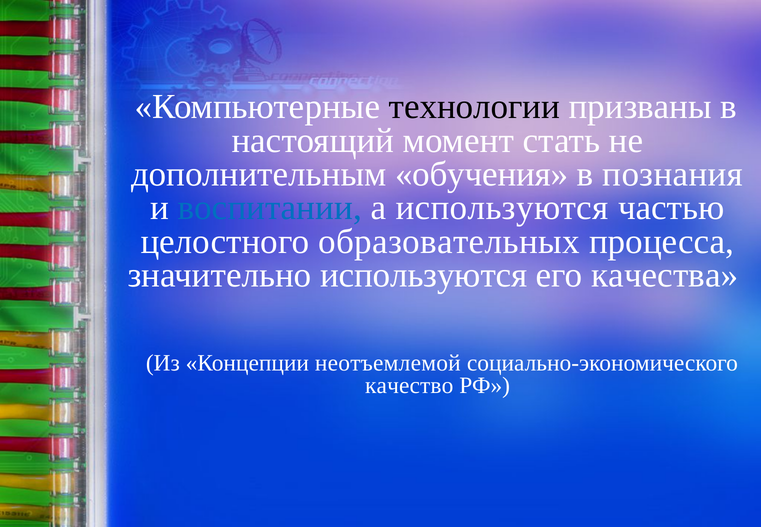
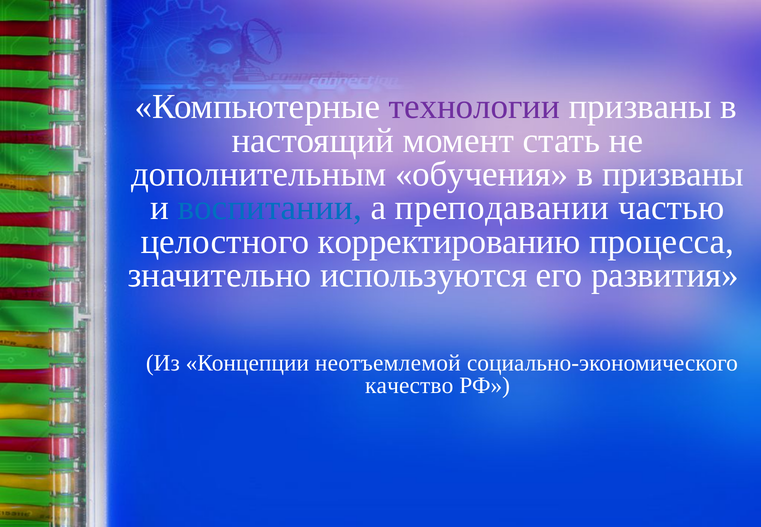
технологии colour: black -> purple
в познания: познания -> призваны
а используются: используются -> преподавании
образовательных: образовательных -> корректированию
качества: качества -> развития
